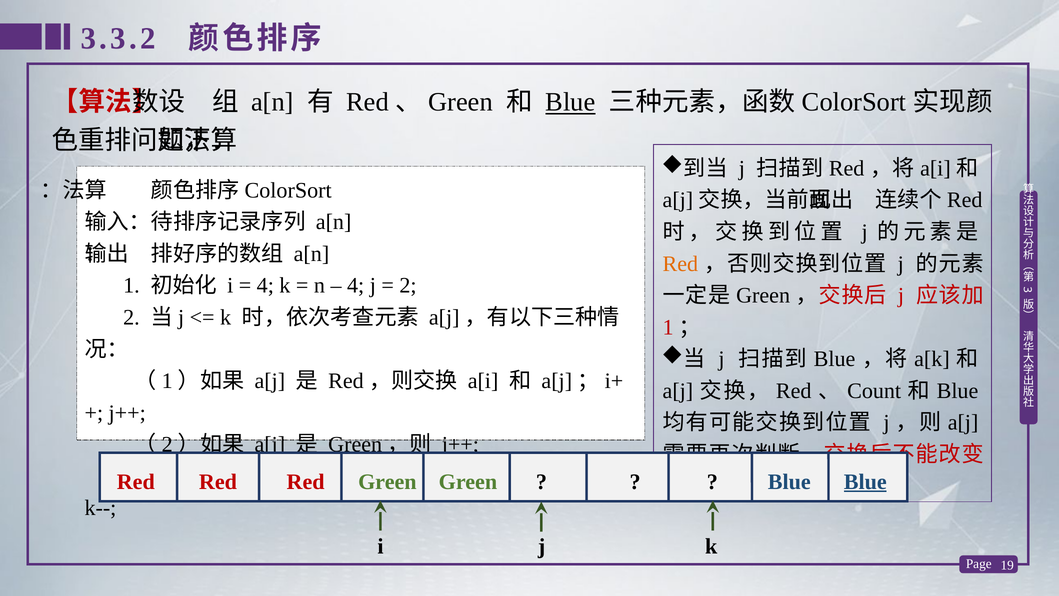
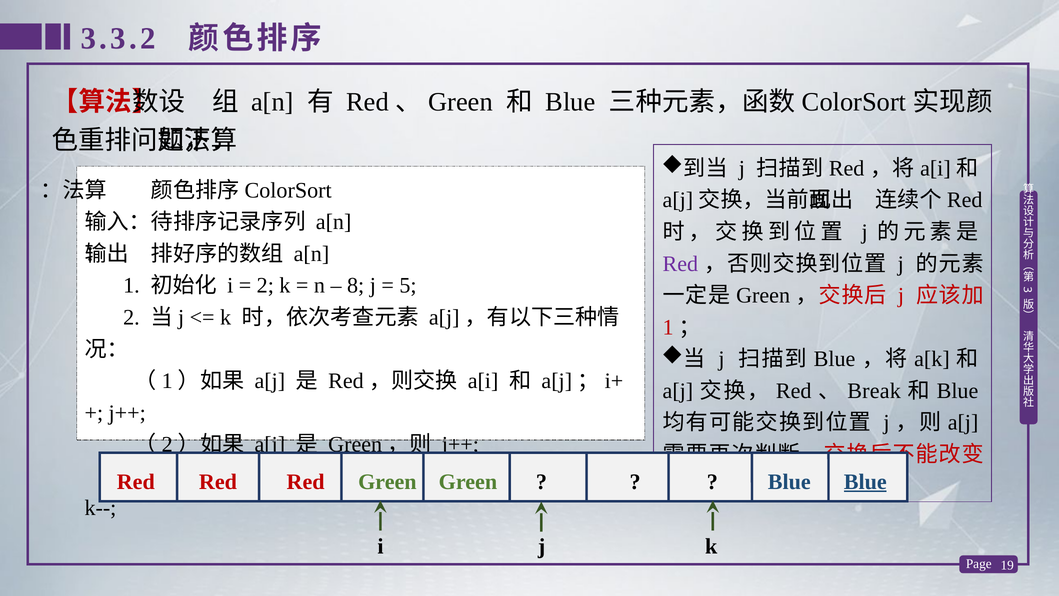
Blue at (570, 102) underline: present -> none
Red at (680, 264) colour: orange -> purple
4 at (265, 285): 4 -> 2
4 at (356, 285): 4 -> 8
2 at (408, 285): 2 -> 5
Count: Count -> Break
